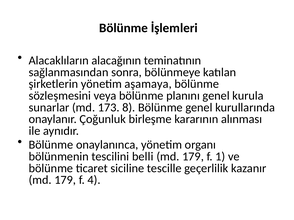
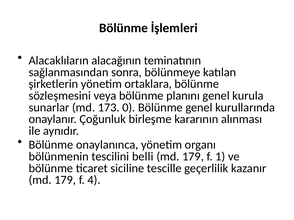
aşamaya: aşamaya -> ortaklara
8: 8 -> 0
